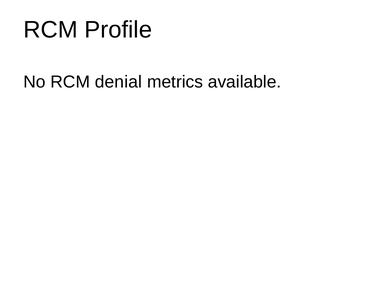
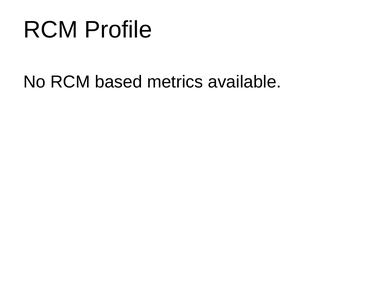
denial: denial -> based
